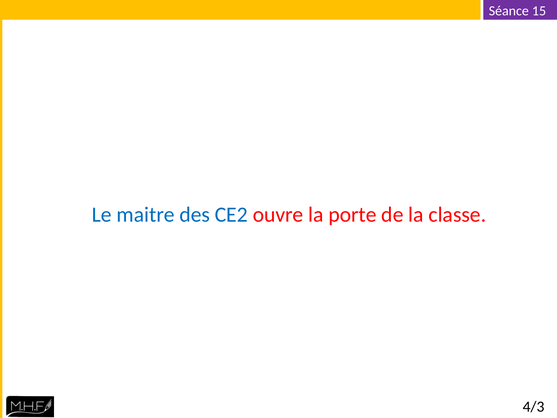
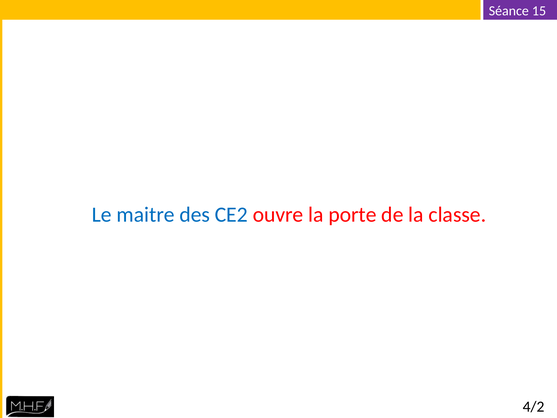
4/3: 4/3 -> 4/2
